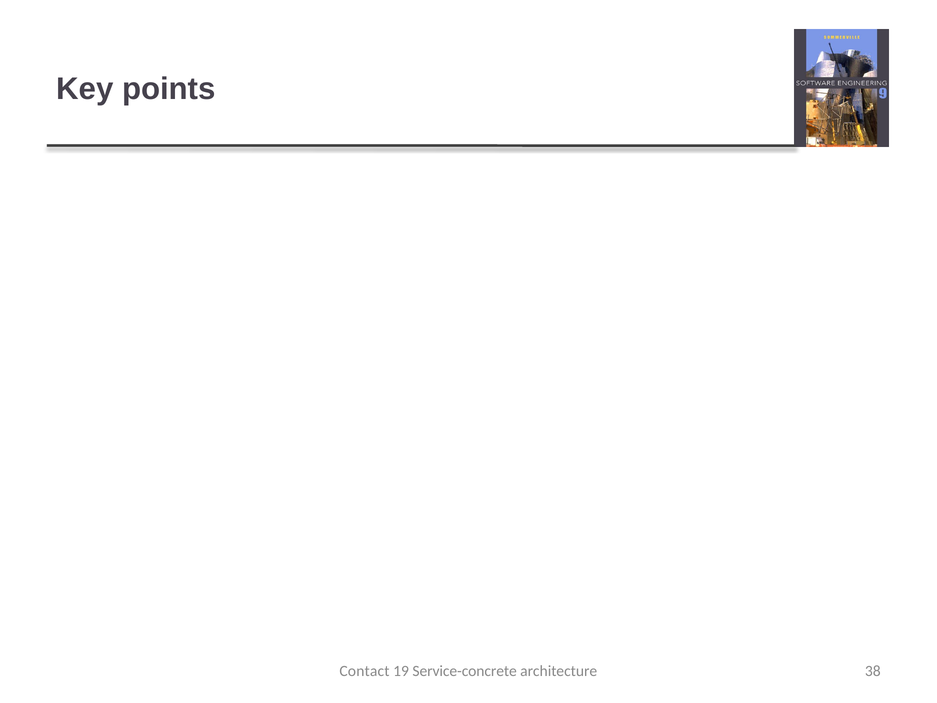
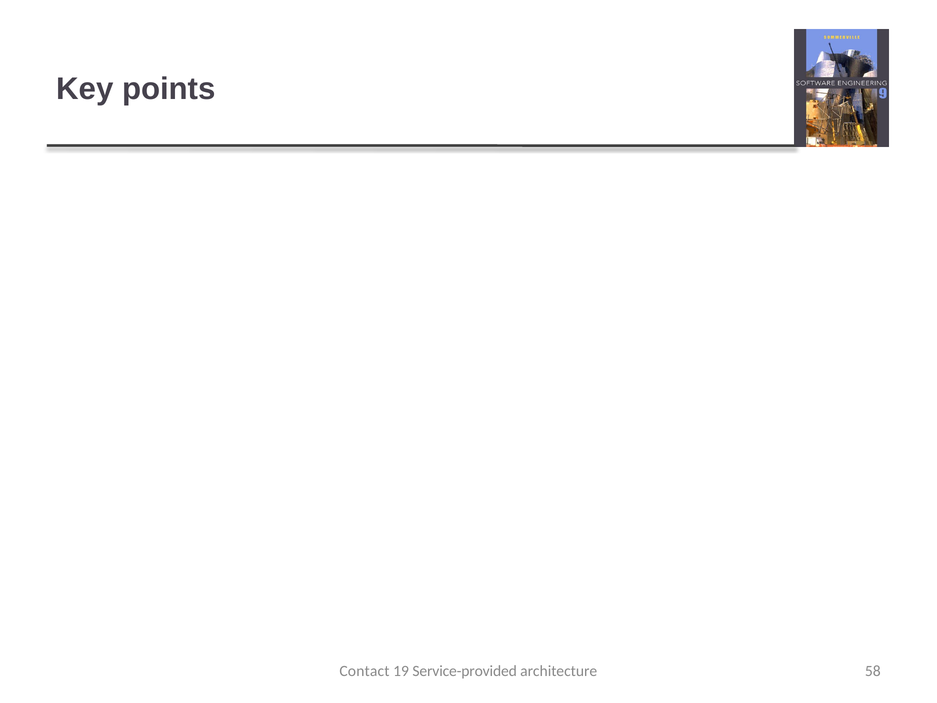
Service-concrete: Service-concrete -> Service-provided
38: 38 -> 58
